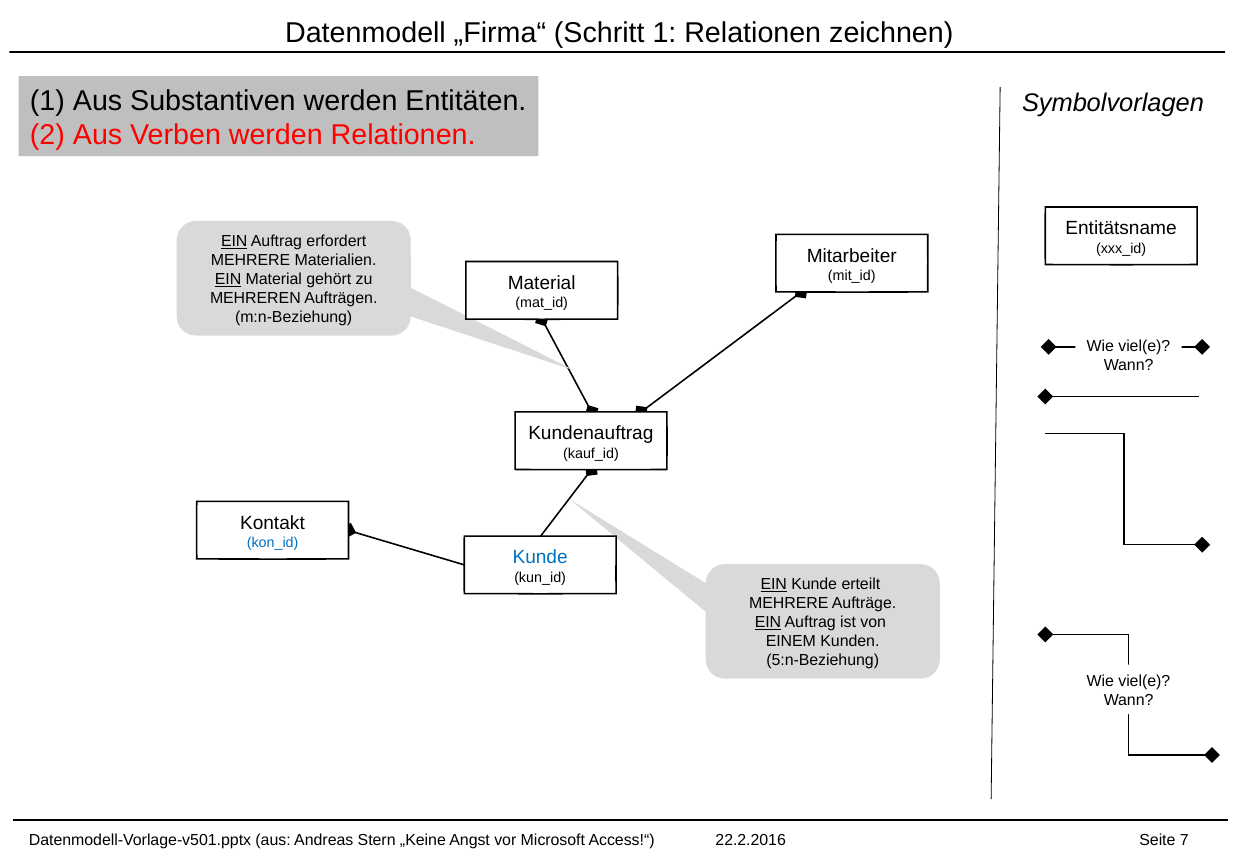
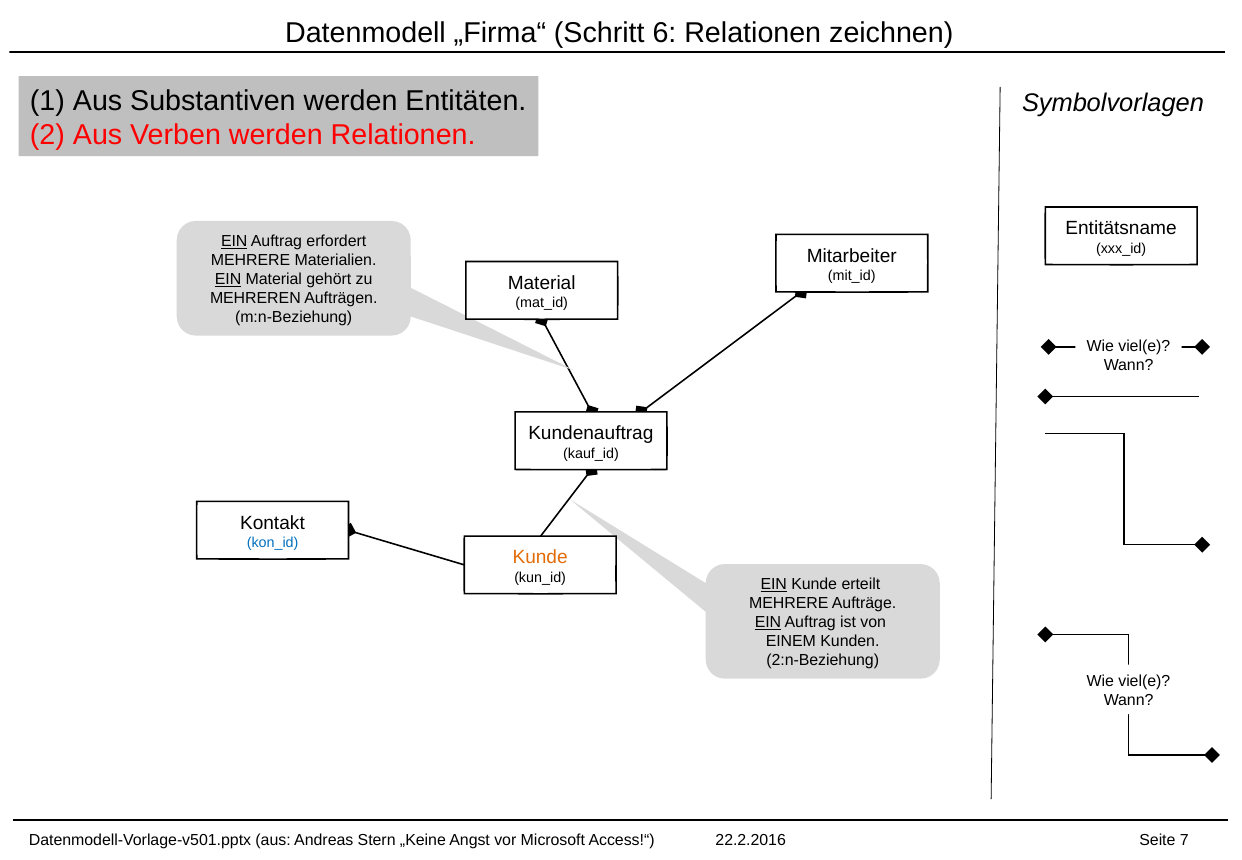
Schritt 1: 1 -> 6
Kunde at (540, 558) colour: blue -> orange
5:n-Beziehung: 5:n-Beziehung -> 2:n-Beziehung
